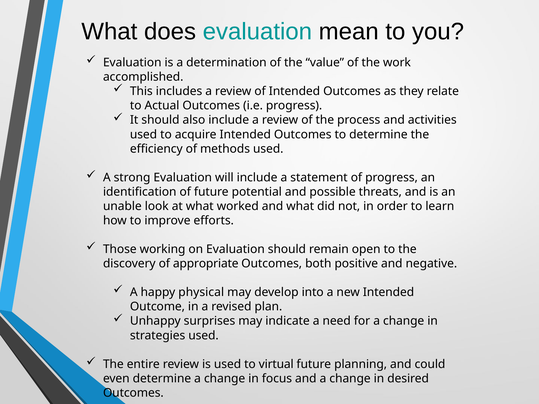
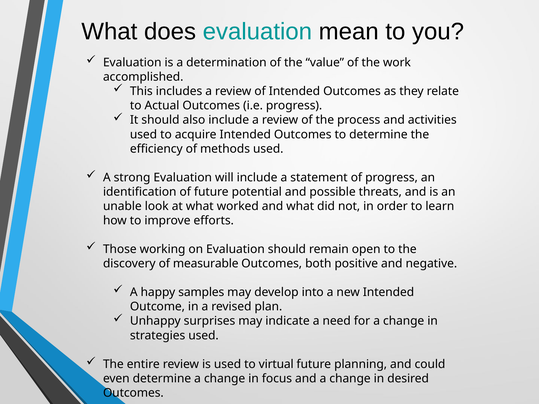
appropriate: appropriate -> measurable
physical: physical -> samples
